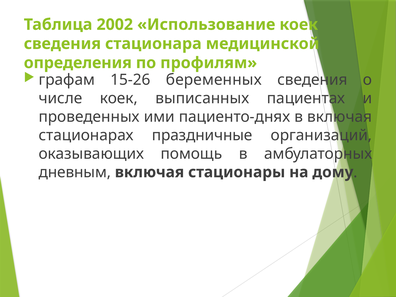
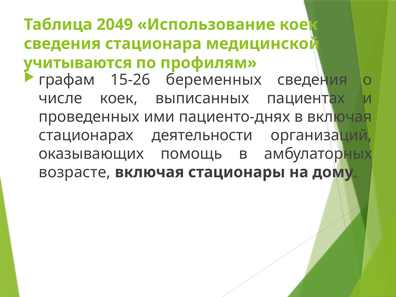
2002: 2002 -> 2049
определения: определения -> учитываются
праздничные: праздничные -> деятельности
дневным: дневным -> возрасте
